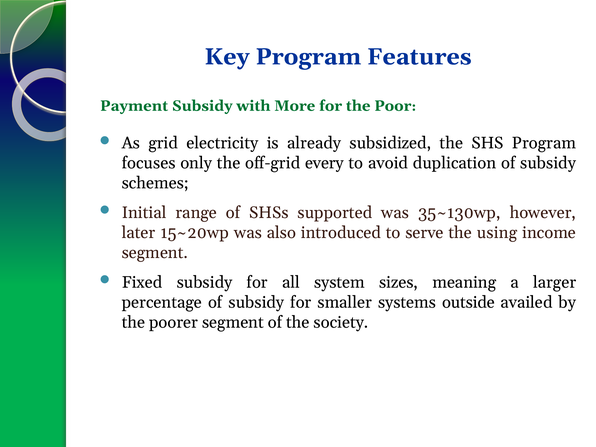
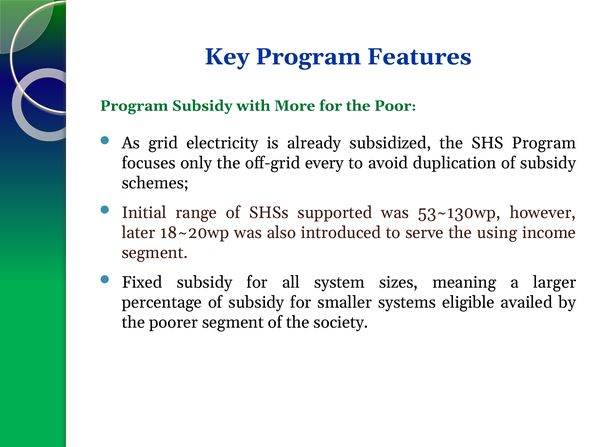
Payment at (134, 106): Payment -> Program
35~130wp: 35~130wp -> 53~130wp
15~20wp: 15~20wp -> 18~20wp
outside: outside -> eligible
